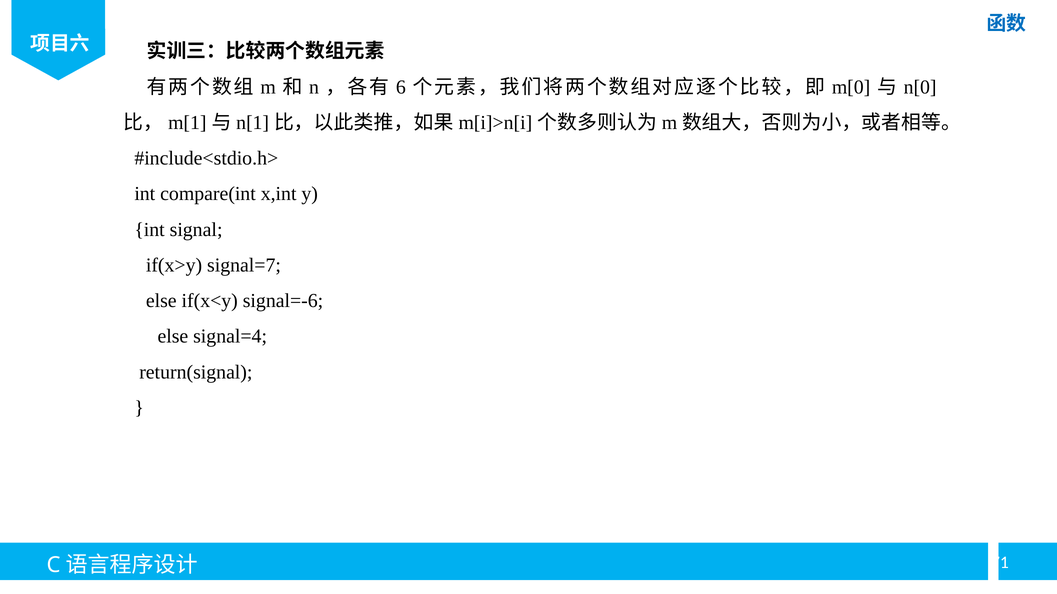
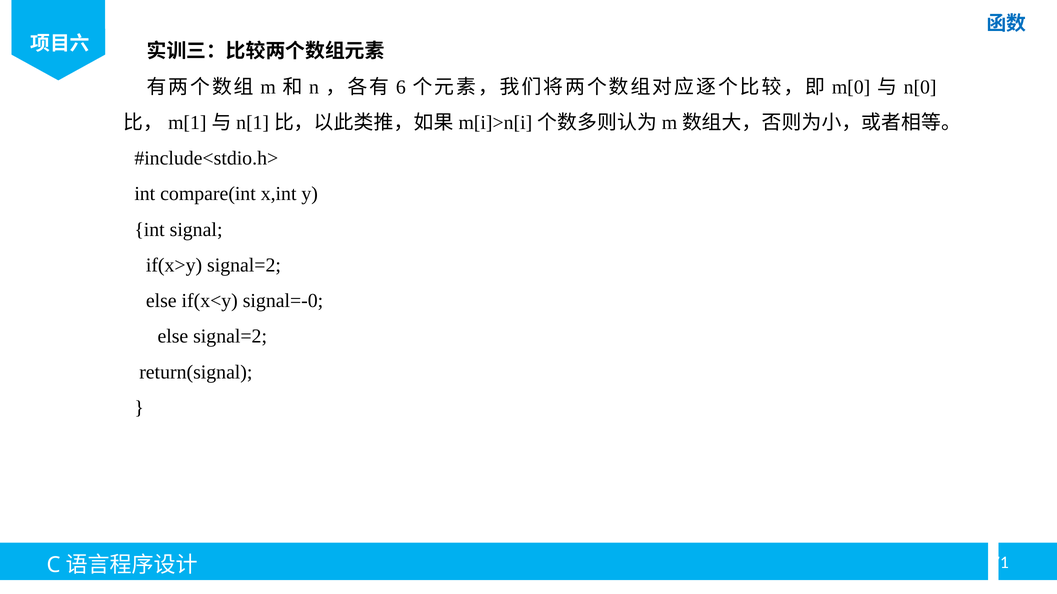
if(x>y signal=7: signal=7 -> signal=2
signal=-6: signal=-6 -> signal=-0
else signal=4: signal=4 -> signal=2
